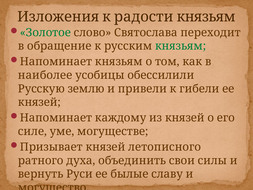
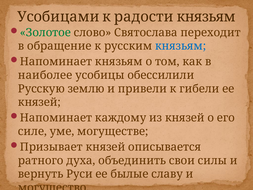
Изложения: Изложения -> Усобицами
князьям at (181, 46) colour: green -> blue
летописного: летописного -> описывается
